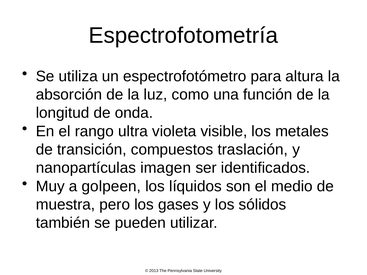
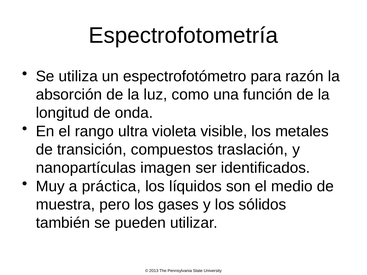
altura: altura -> razón
golpeen: golpeen -> práctica
